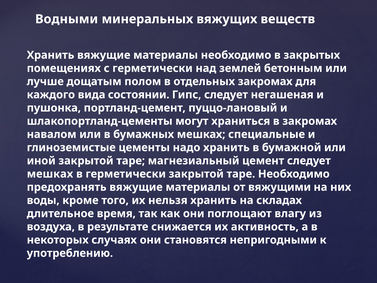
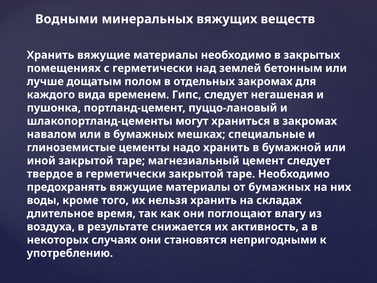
состоянии: состоянии -> временем
мешках at (50, 174): мешках -> твердое
от вяжущими: вяжущими -> бумажных
